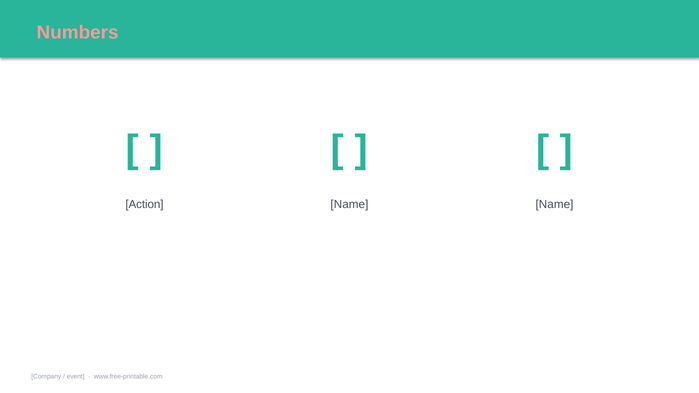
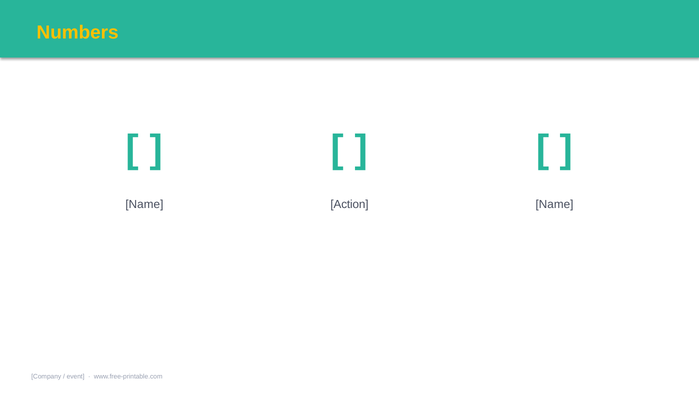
Numbers colour: pink -> yellow
Action at (144, 204): Action -> Name
Name at (349, 204): Name -> Action
